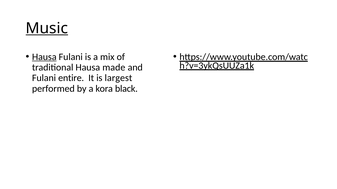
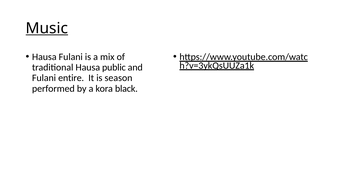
Hausa at (44, 57) underline: present -> none
made: made -> public
largest: largest -> season
